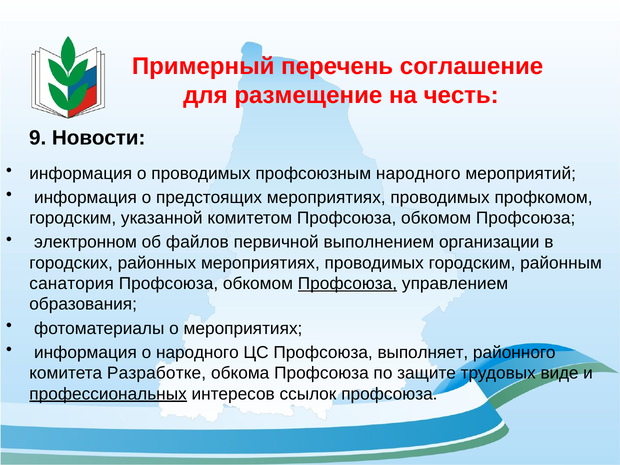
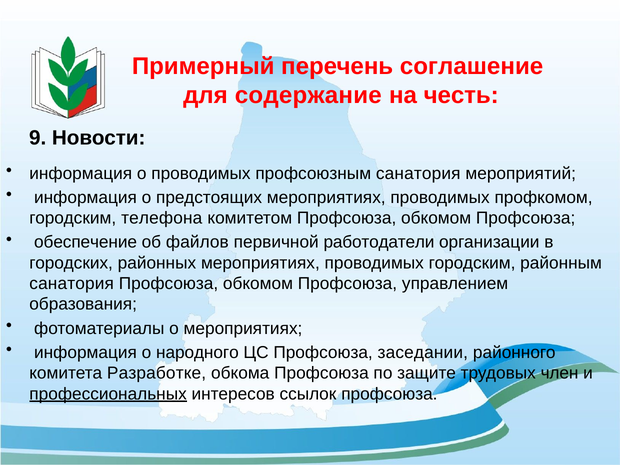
размещение: размещение -> содержание
профсоюзным народного: народного -> санатория
указанной: указанной -> телефона
электронном: электронном -> обеспечение
выполнением: выполнением -> работодатели
Профсоюза at (347, 284) underline: present -> none
выполняет: выполняет -> заседании
виде: виде -> член
